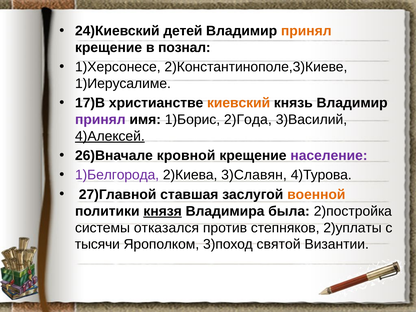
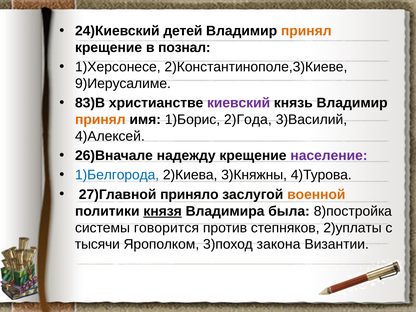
1)Иерусалиме: 1)Иерусалиме -> 9)Иерусалиме
17)В: 17)В -> 83)В
киевский colour: orange -> purple
принял at (100, 120) colour: purple -> orange
4)Алексей underline: present -> none
кровной: кровной -> надежду
1)Белгорода colour: purple -> blue
3)Славян: 3)Славян -> 3)Княжны
ставшая: ставшая -> приняло
2)постройка: 2)постройка -> 8)постройка
отказался: отказался -> говорится
святой: святой -> закона
